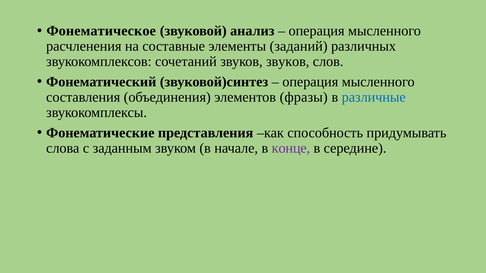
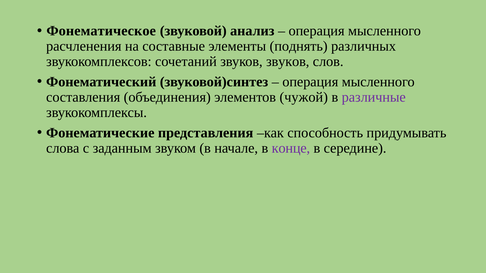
заданий: заданий -> поднять
фразы: фразы -> чужой
различные colour: blue -> purple
